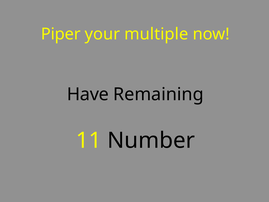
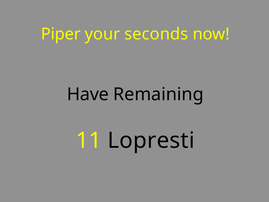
multiple: multiple -> seconds
Number: Number -> Lopresti
